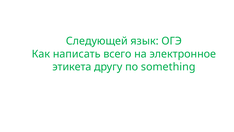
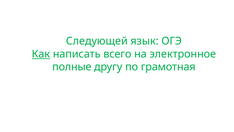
Как underline: none -> present
этикета: этикета -> полные
something: something -> грамотная
